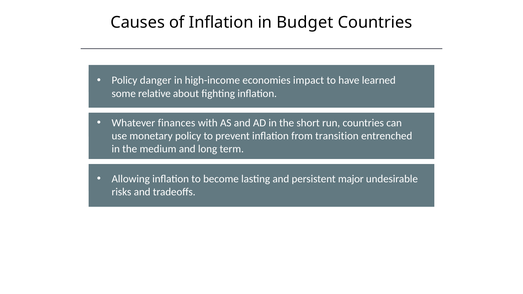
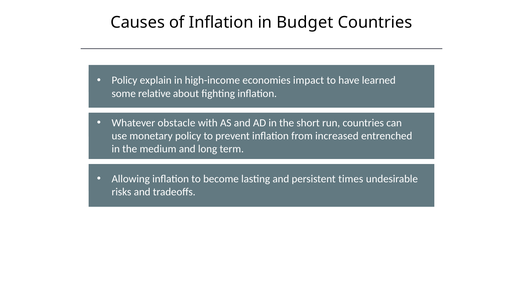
danger: danger -> explain
finances: finances -> obstacle
transition: transition -> increased
major: major -> times
